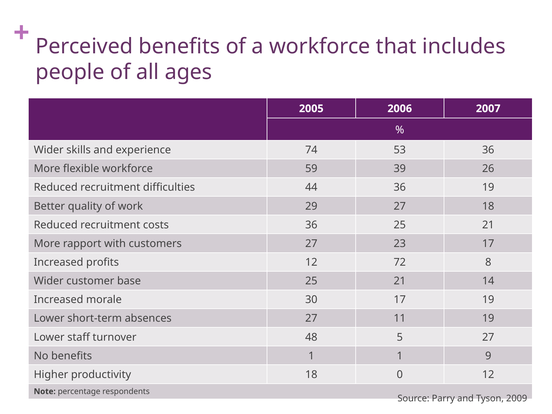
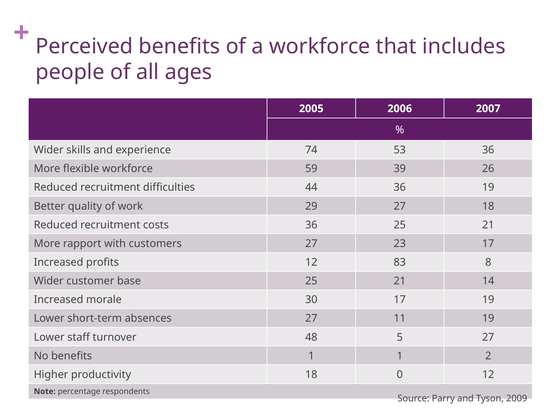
72: 72 -> 83
9: 9 -> 2
